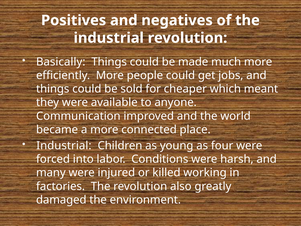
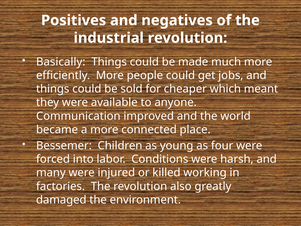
Industrial at (64, 145): Industrial -> Bessemer
